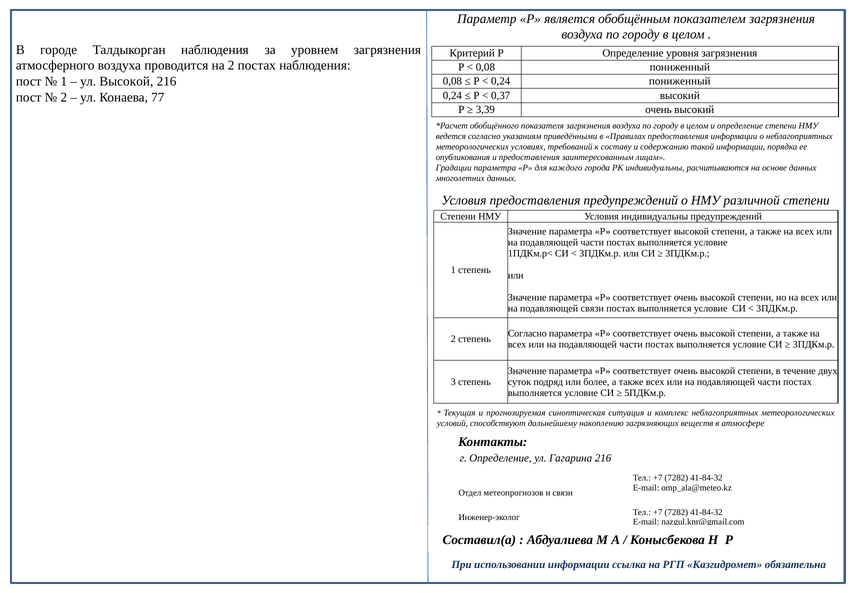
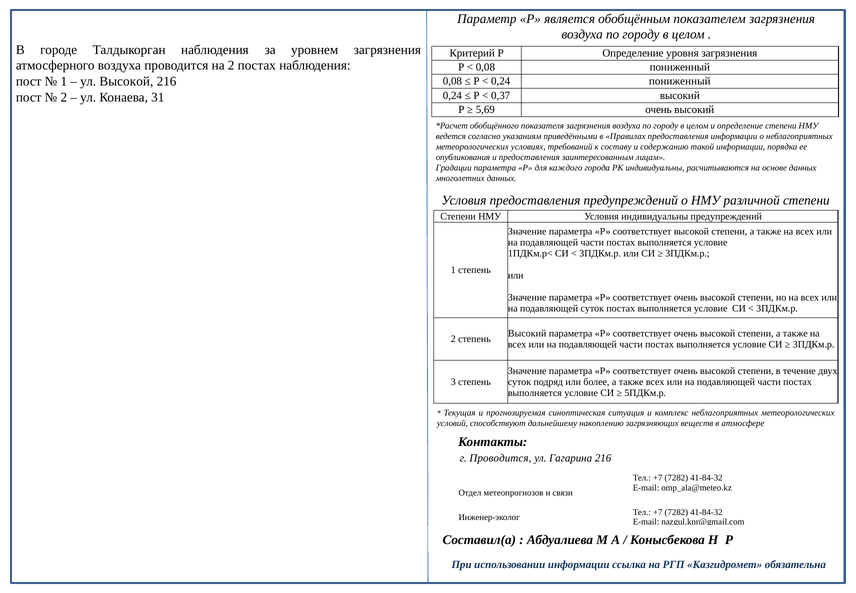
77: 77 -> 31
3,39: 3,39 -> 5,69
подавляющей связи: связи -> суток
Согласно at (527, 333): Согласно -> Высокий
г Определение: Определение -> Проводится
